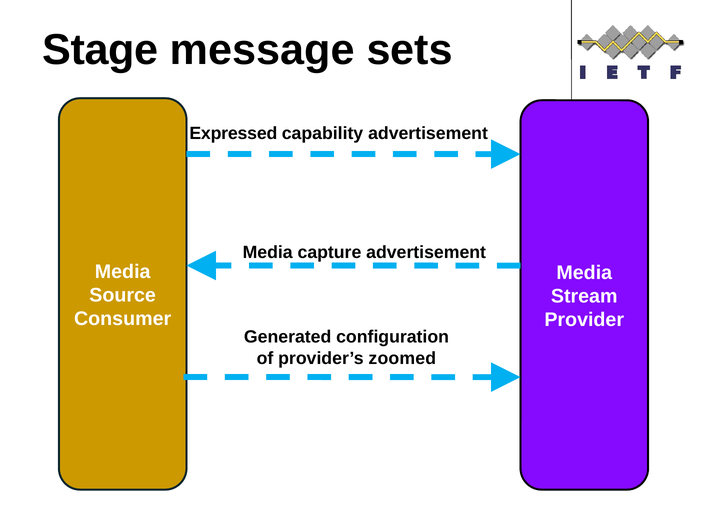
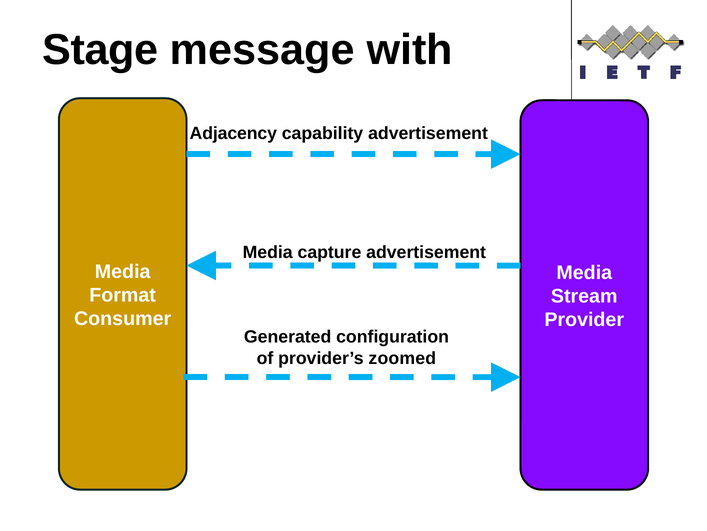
sets: sets -> with
Expressed: Expressed -> Adjacency
Source: Source -> Format
